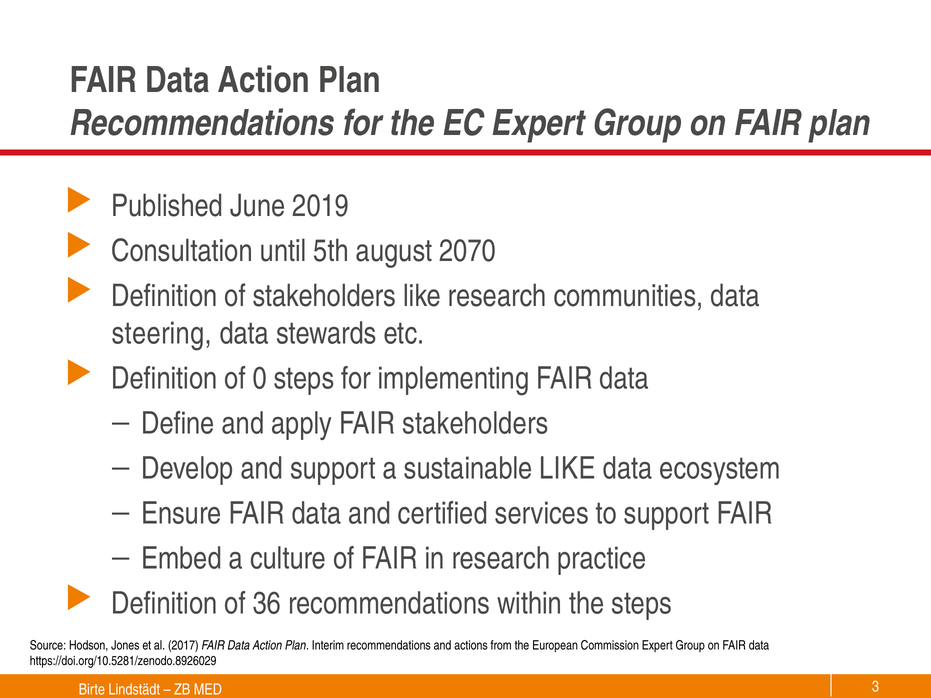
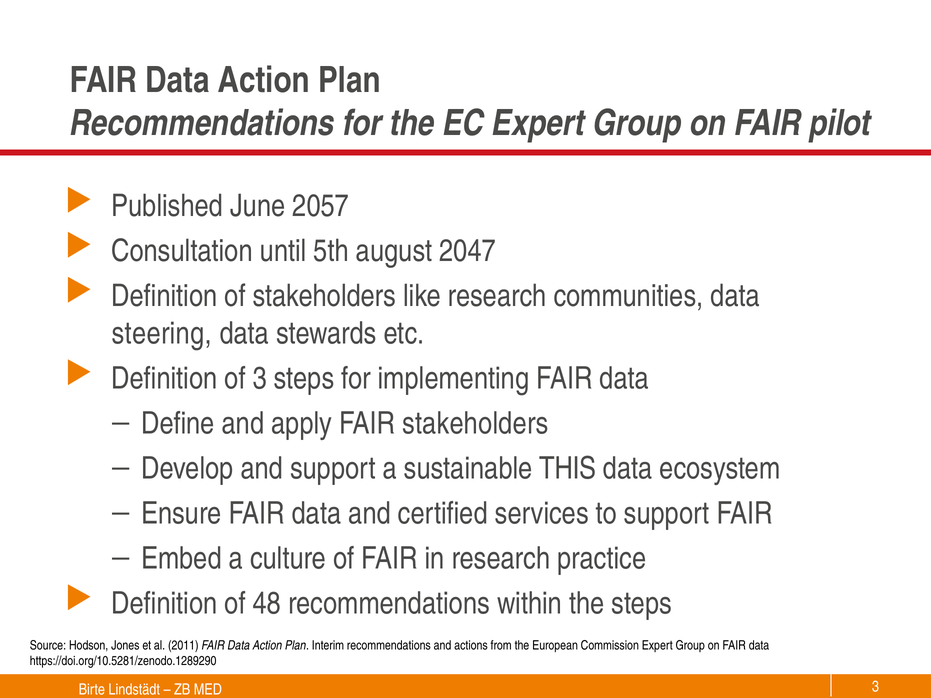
FAIR plan: plan -> pilot
2019: 2019 -> 2057
2070: 2070 -> 2047
of 0: 0 -> 3
sustainable LIKE: LIKE -> THIS
36: 36 -> 48
2017: 2017 -> 2011
https://doi.org/10.5281/zenodo.8926029: https://doi.org/10.5281/zenodo.8926029 -> https://doi.org/10.5281/zenodo.1289290
